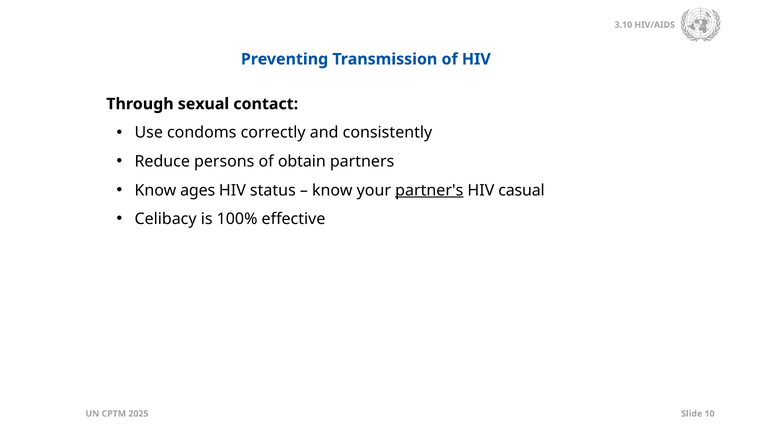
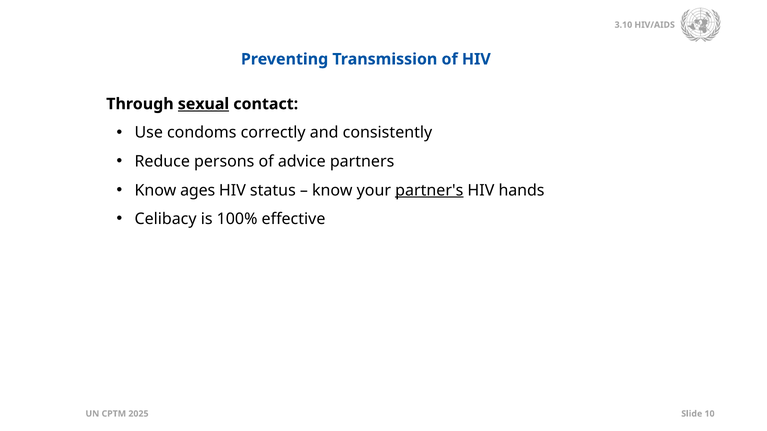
sexual underline: none -> present
obtain: obtain -> advice
casual: casual -> hands
